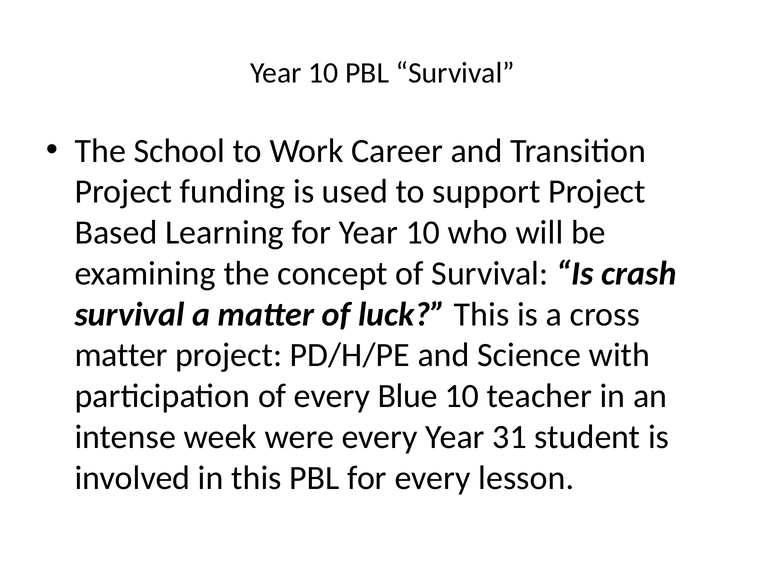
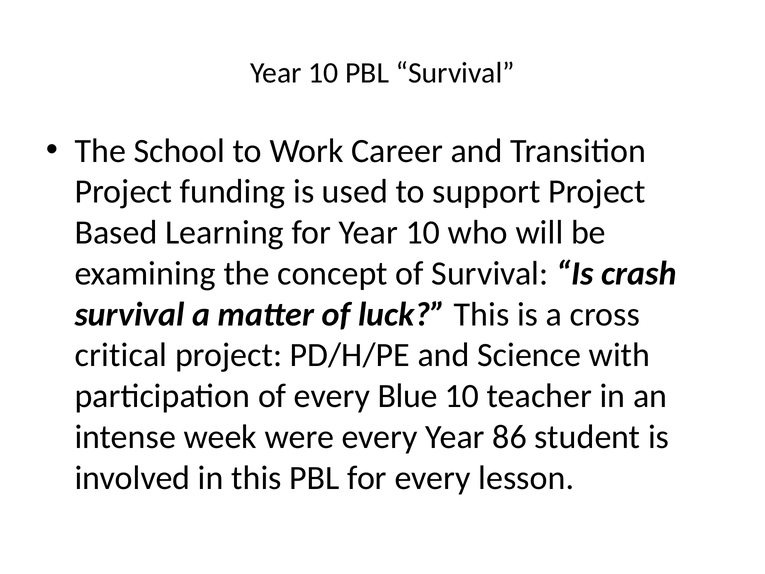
matter at (121, 355): matter -> critical
31: 31 -> 86
